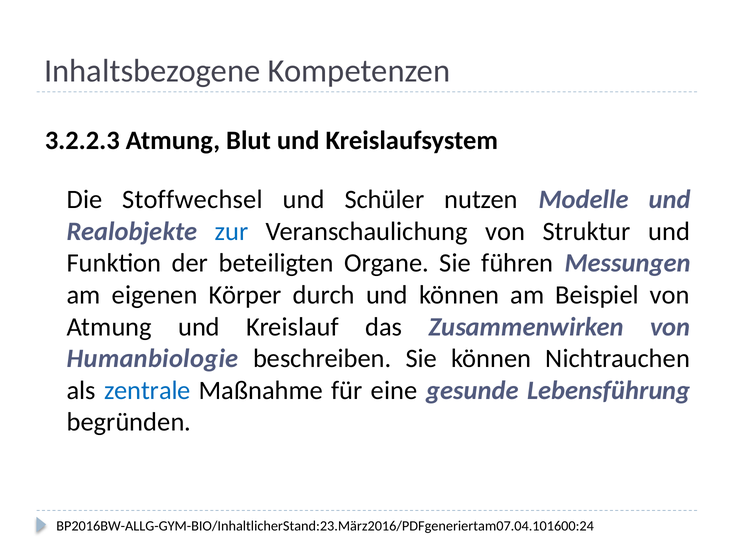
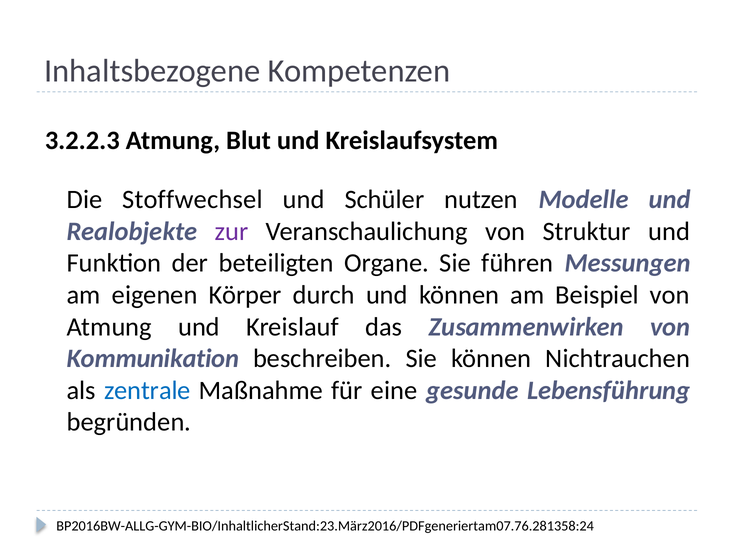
zur colour: blue -> purple
Humanbiologie: Humanbiologie -> Kommunikation
BP2016BW-ALLG-GYM-BIO/InhaltlicherStand:23.März2016/PDFgeneriertam07.04.101600:24: BP2016BW-ALLG-GYM-BIO/InhaltlicherStand:23.März2016/PDFgeneriertam07.04.101600:24 -> BP2016BW-ALLG-GYM-BIO/InhaltlicherStand:23.März2016/PDFgeneriertam07.76.281358:24
